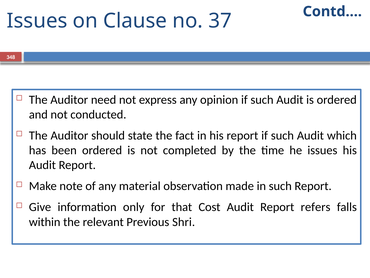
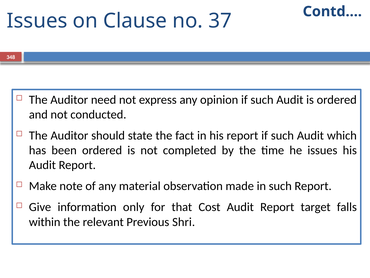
refers: refers -> target
